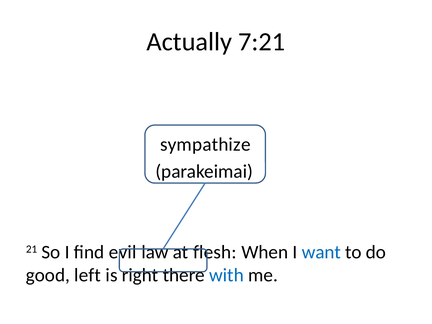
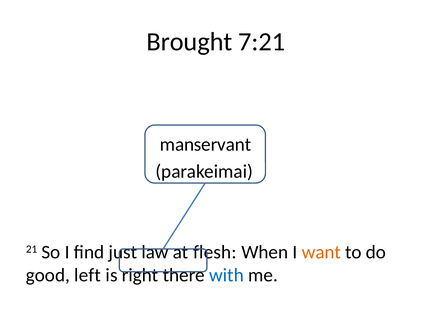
Actually: Actually -> Brought
sympathize: sympathize -> manservant
evil: evil -> just
want colour: blue -> orange
